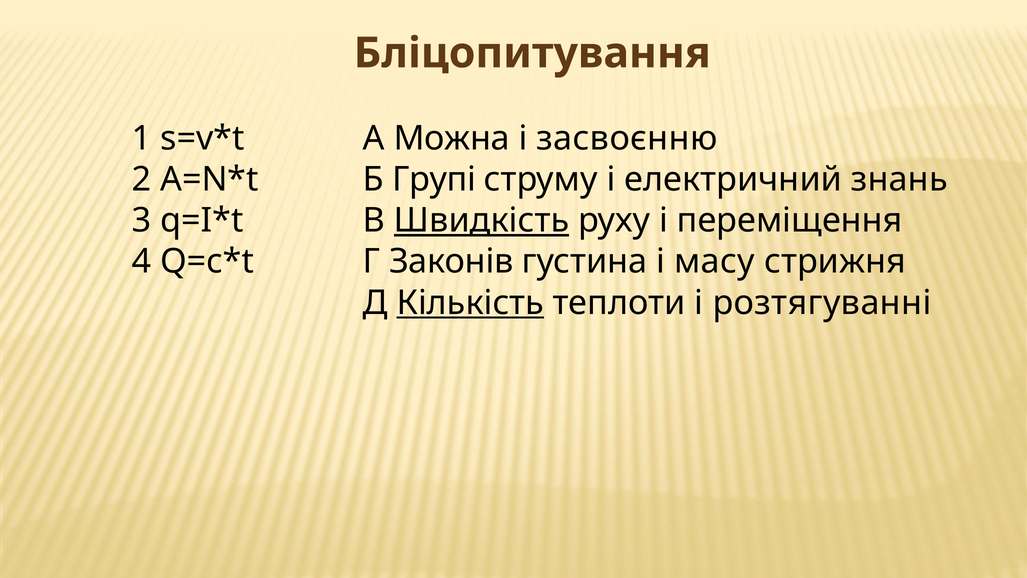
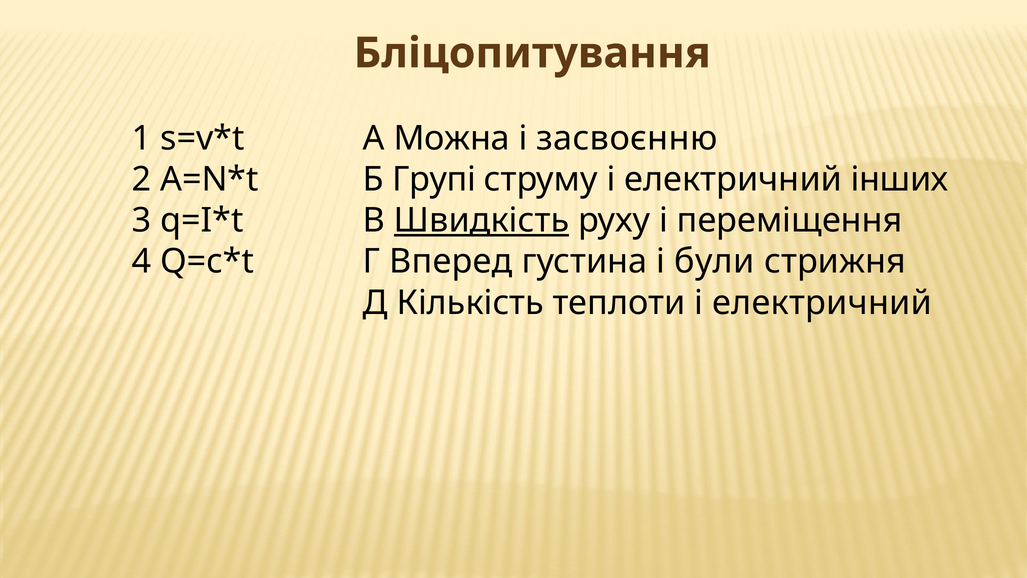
знань: знань -> інших
Законів: Законів -> Вперед
масу: масу -> були
Кількість underline: present -> none
теплоти і розтягуванні: розтягуванні -> електричний
